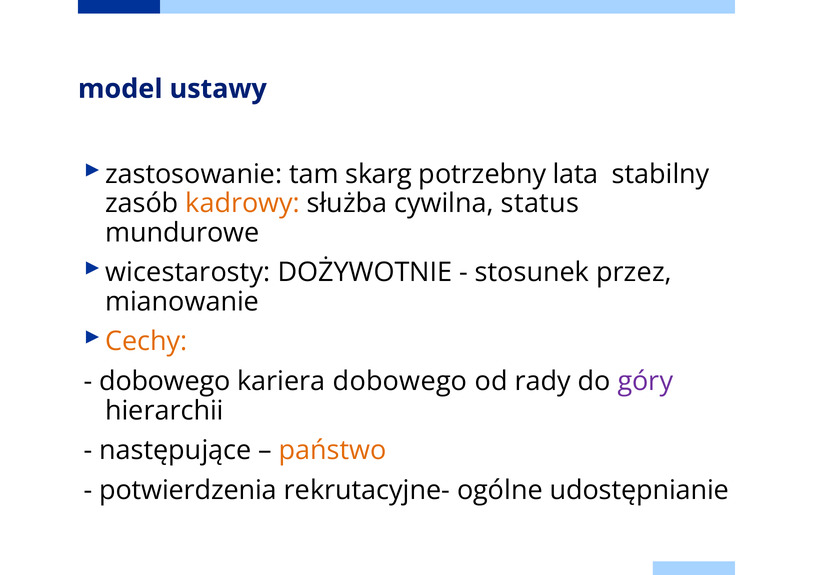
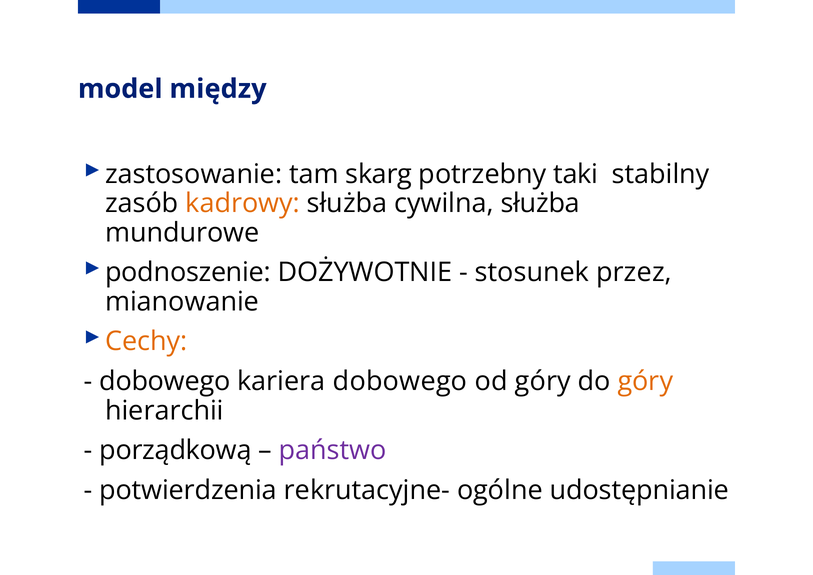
ustawy: ustawy -> między
lata: lata -> taki
cywilna status: status -> służba
wicestarosty: wicestarosty -> podnoszenie
od rady: rady -> góry
góry at (645, 381) colour: purple -> orange
następujące: następujące -> porządkową
państwo colour: orange -> purple
